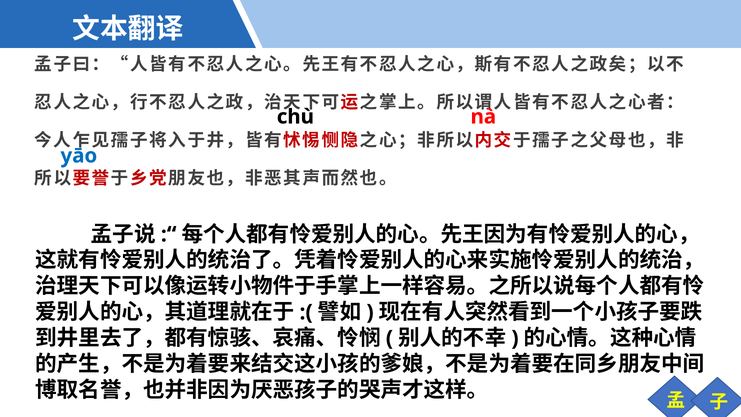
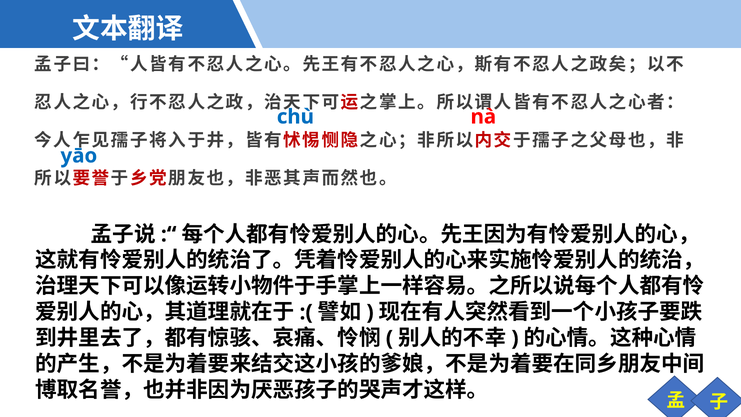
chù colour: black -> blue
